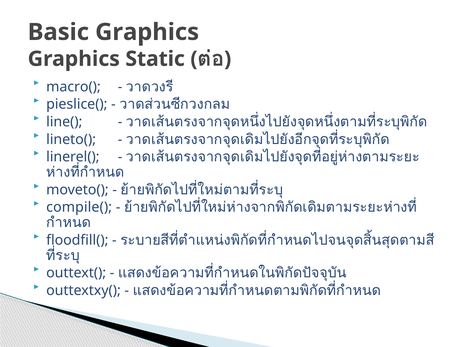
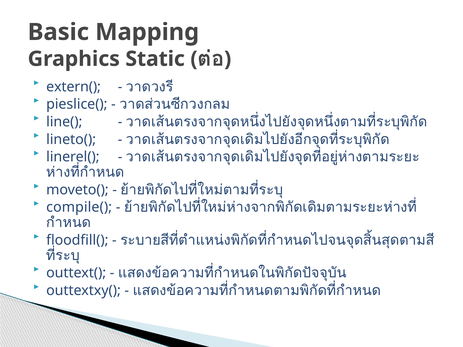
Basic Graphics: Graphics -> Mapping
macro(: macro( -> extern(
